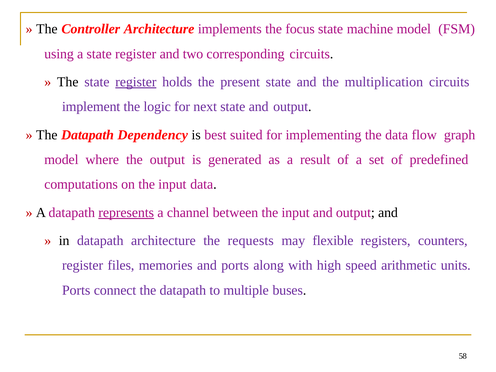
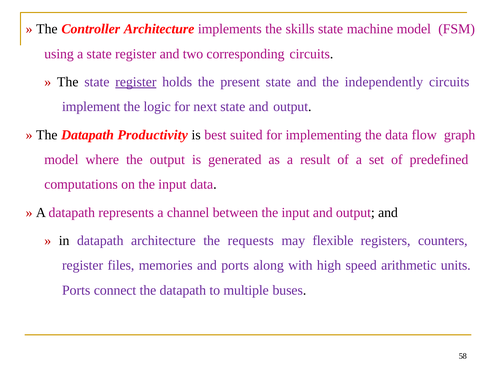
focus: focus -> skills
multiplication: multiplication -> independently
Dependency: Dependency -> Productivity
represents underline: present -> none
